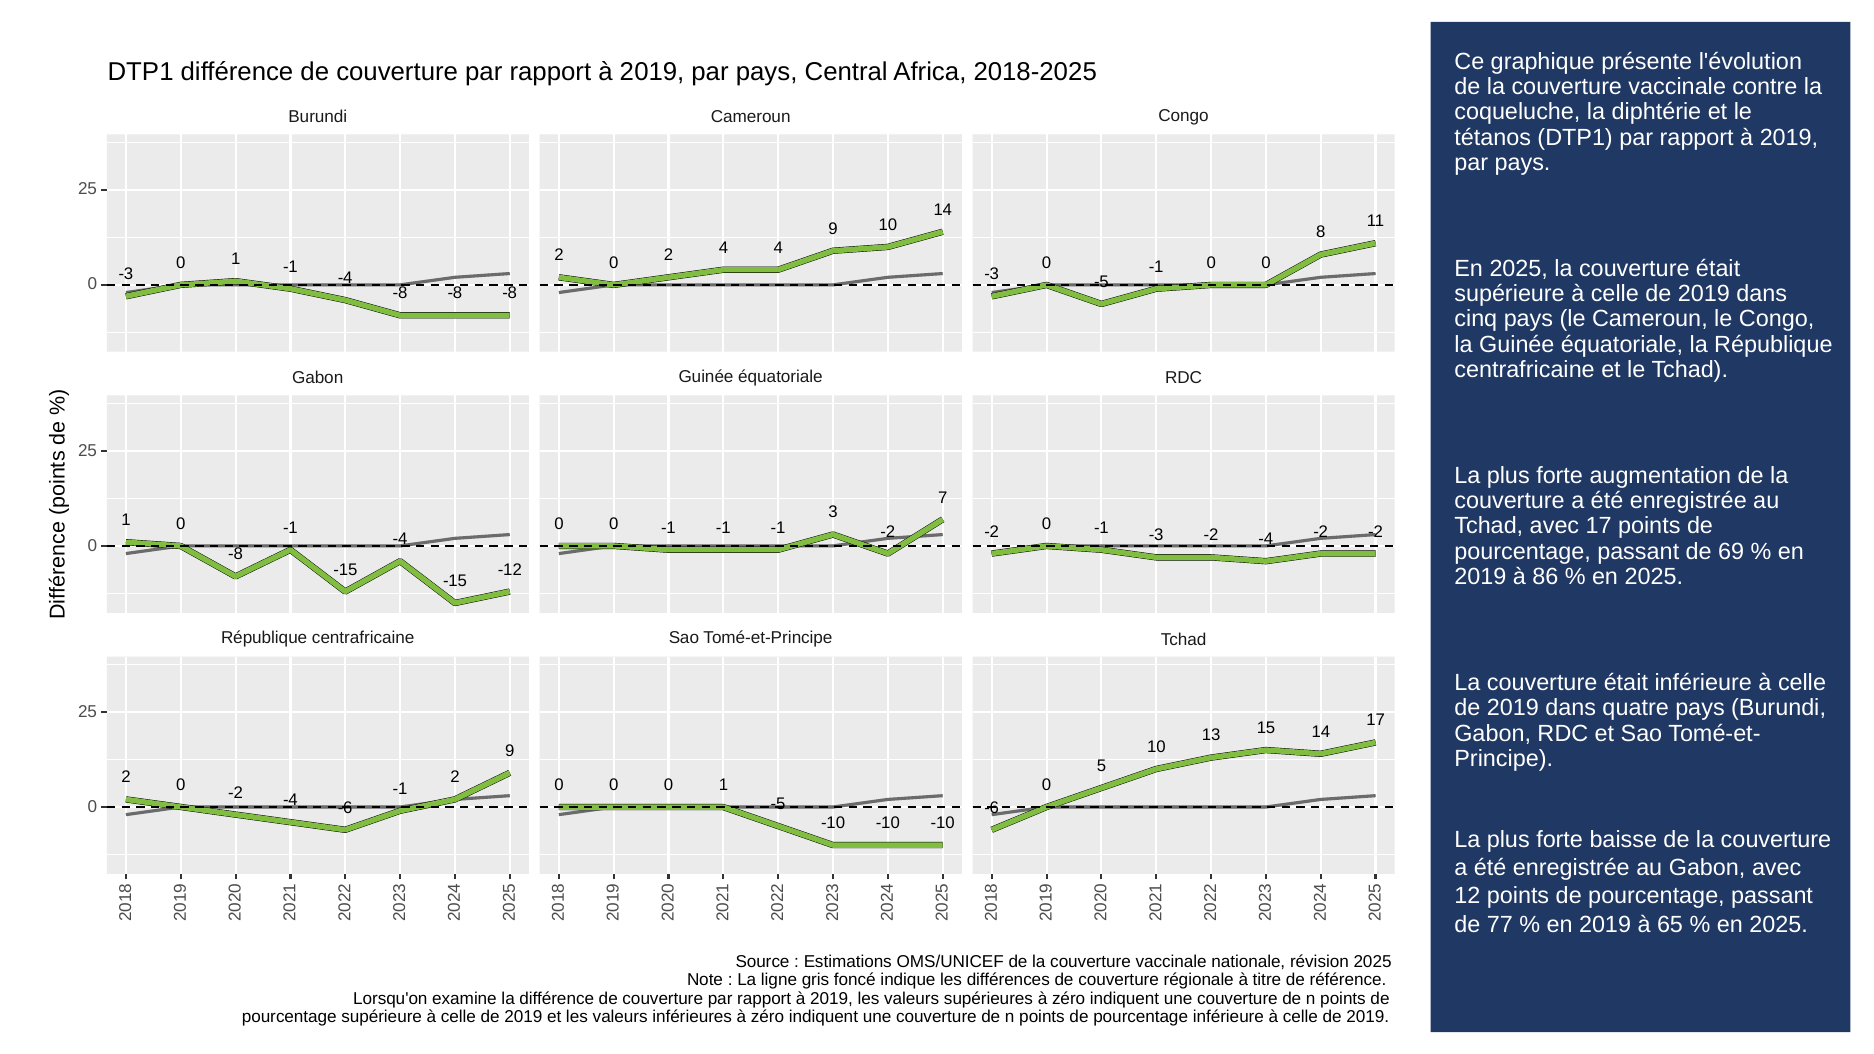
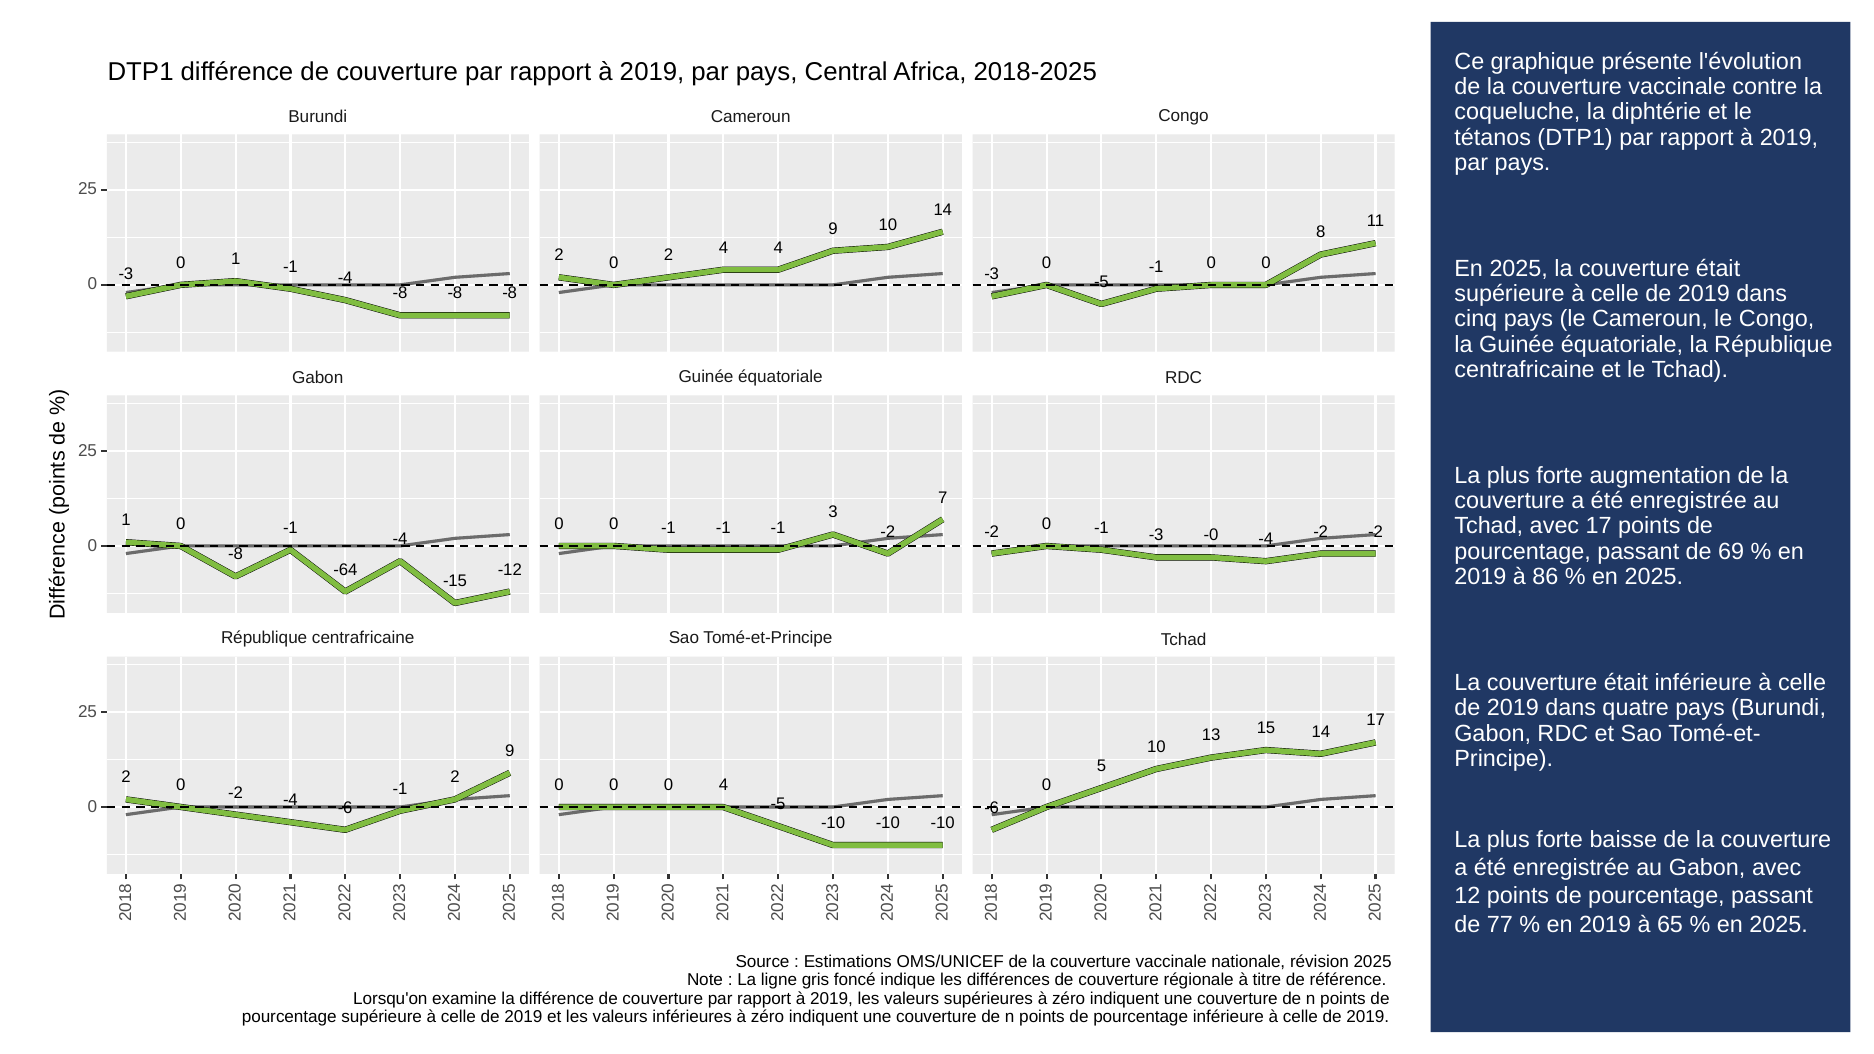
-3 -2: -2 -> -0
-15 at (345, 570): -15 -> -64
0 0 1: 1 -> 4
